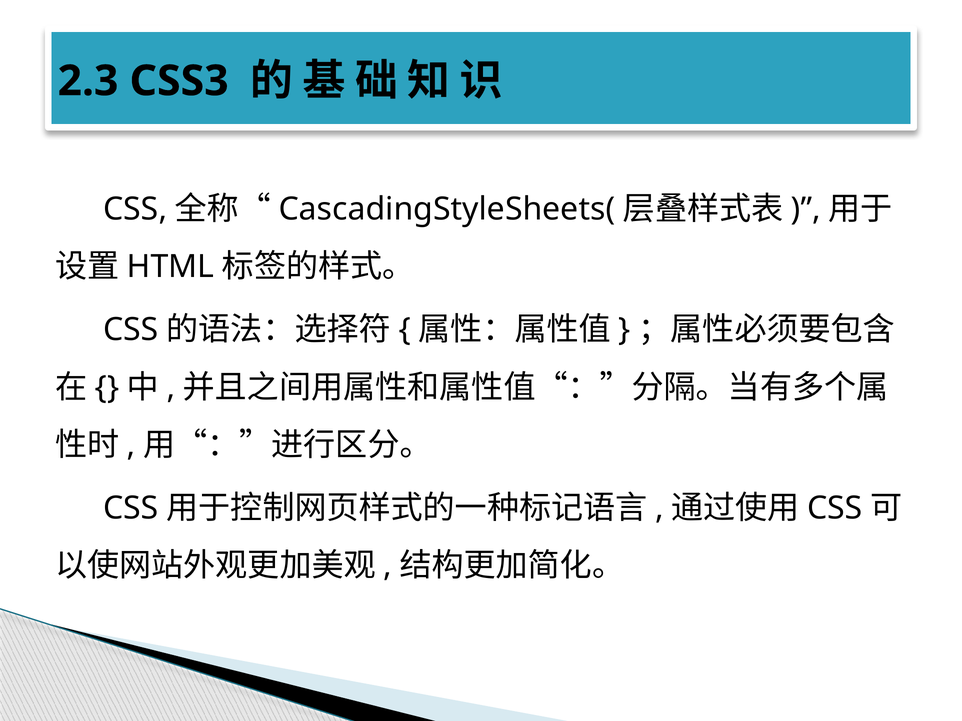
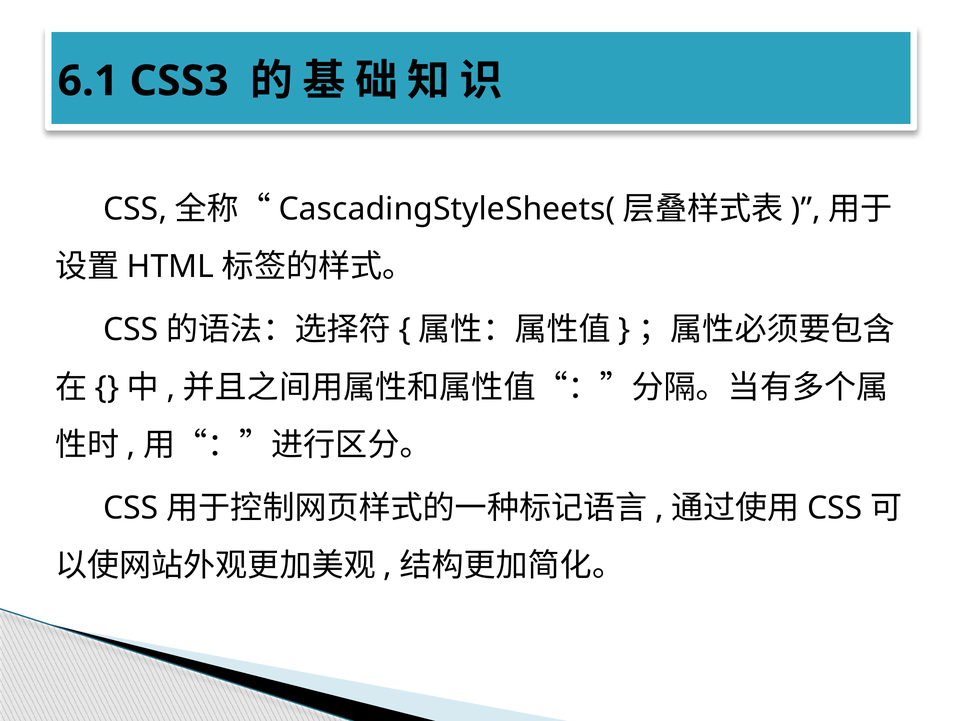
2.3: 2.3 -> 6.1
